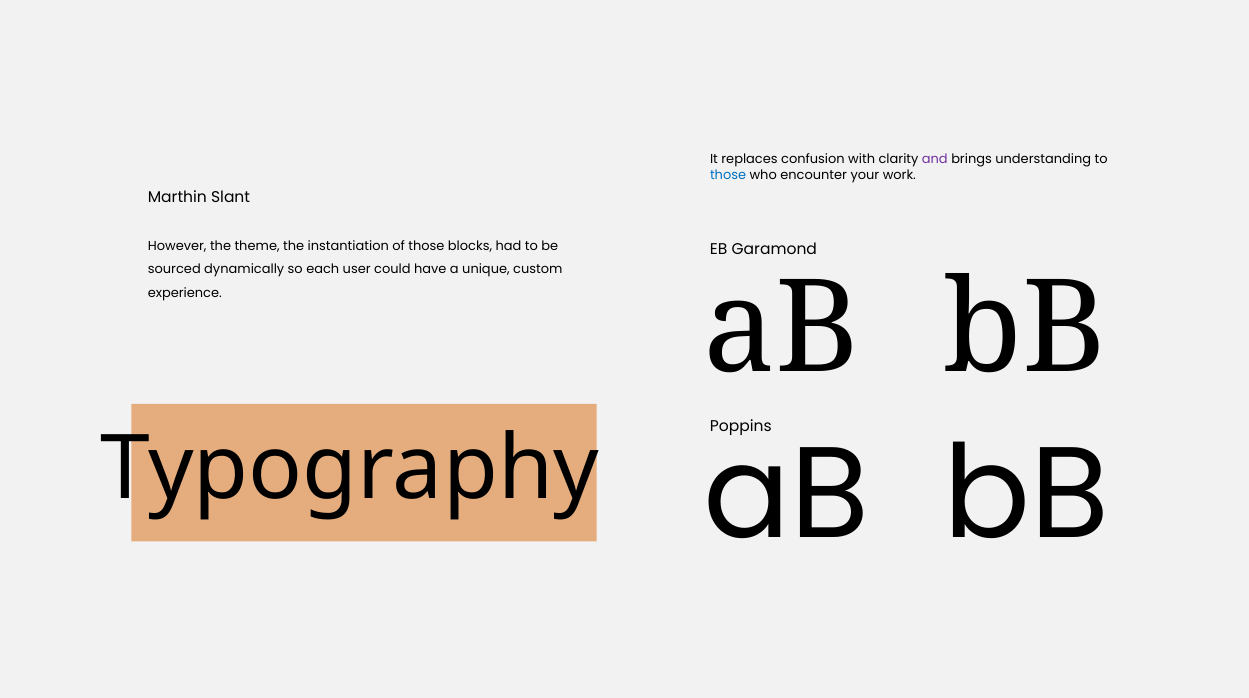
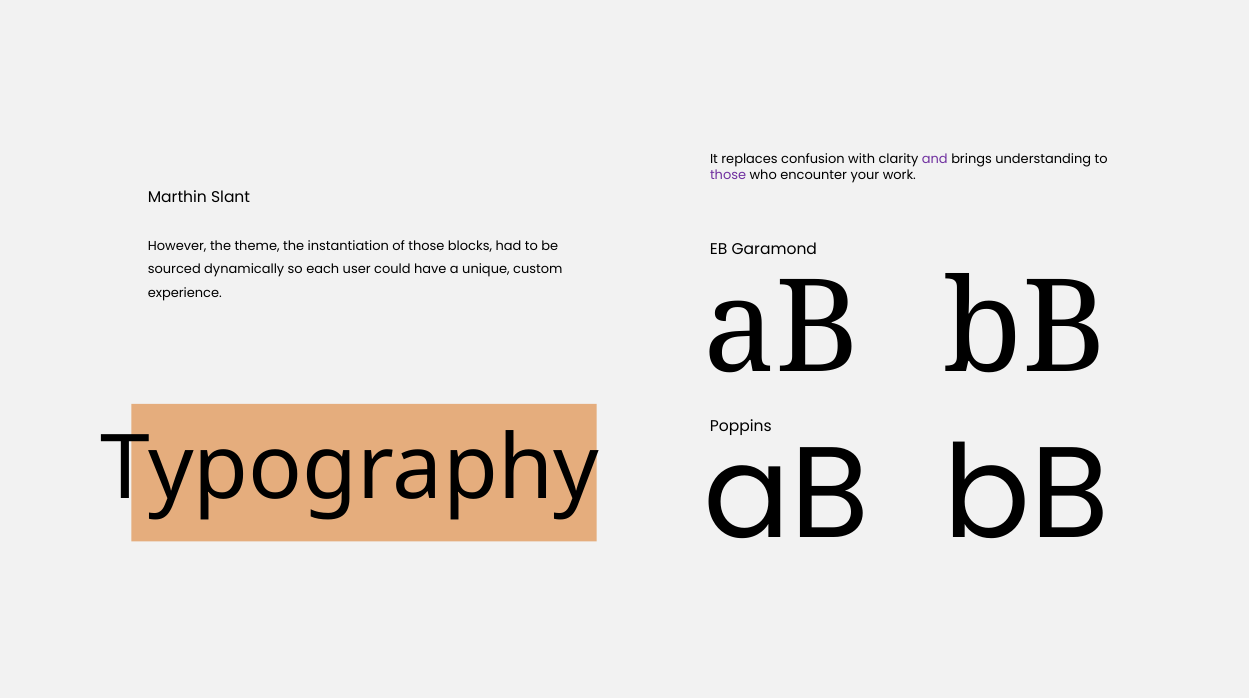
those at (728, 175) colour: blue -> purple
